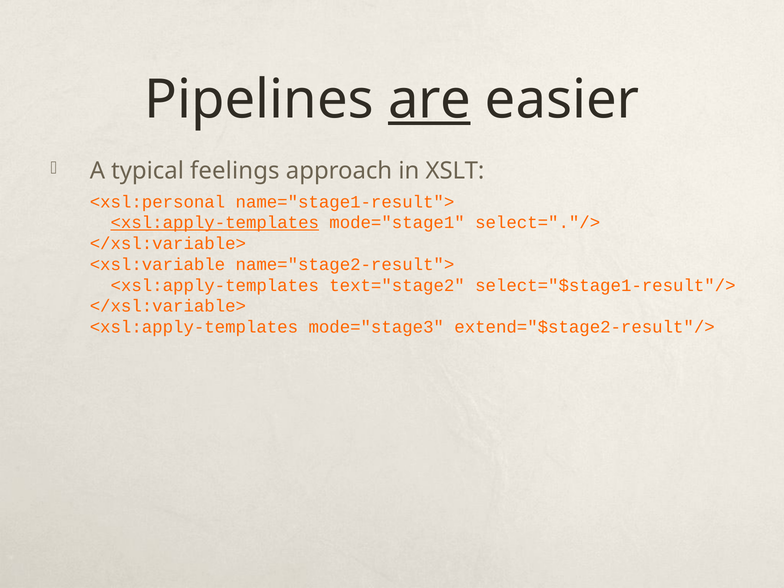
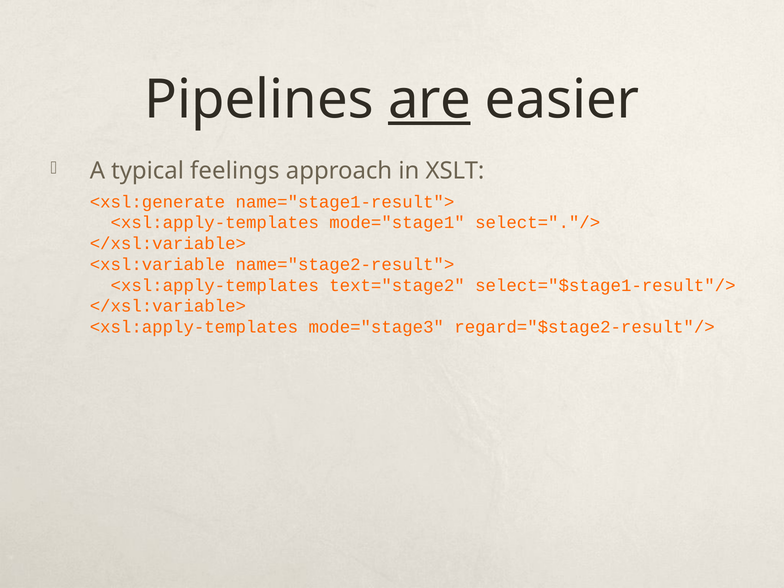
<xsl:personal: <xsl:personal -> <xsl:generate
<xsl:apply-templates at (215, 223) underline: present -> none
extend="$stage2-result"/>: extend="$stage2-result"/> -> regard="$stage2-result"/>
